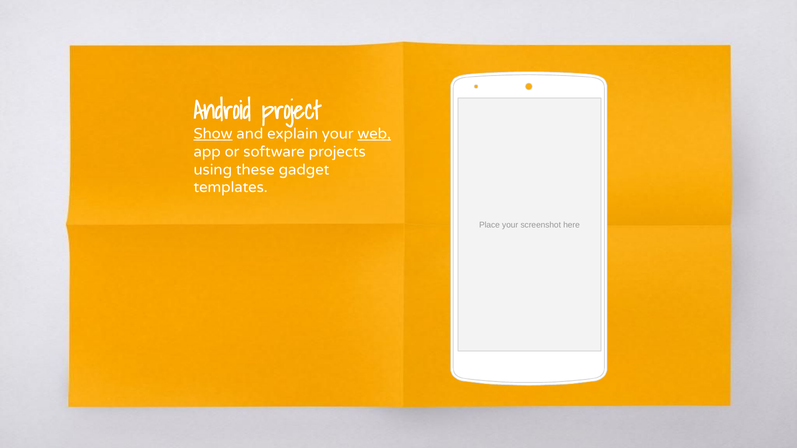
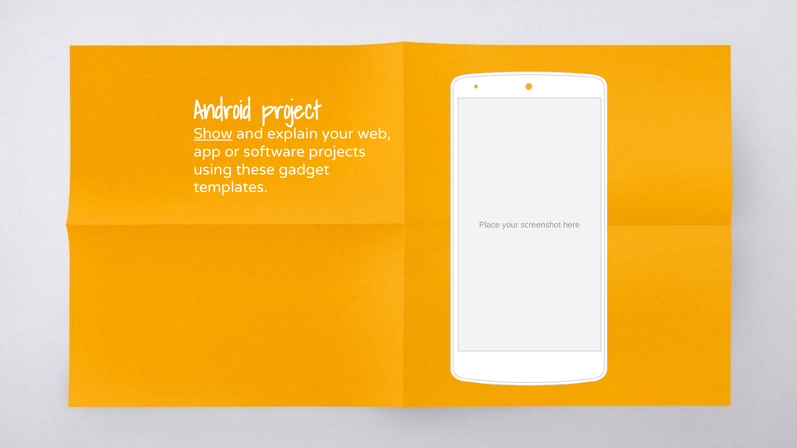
web underline: present -> none
